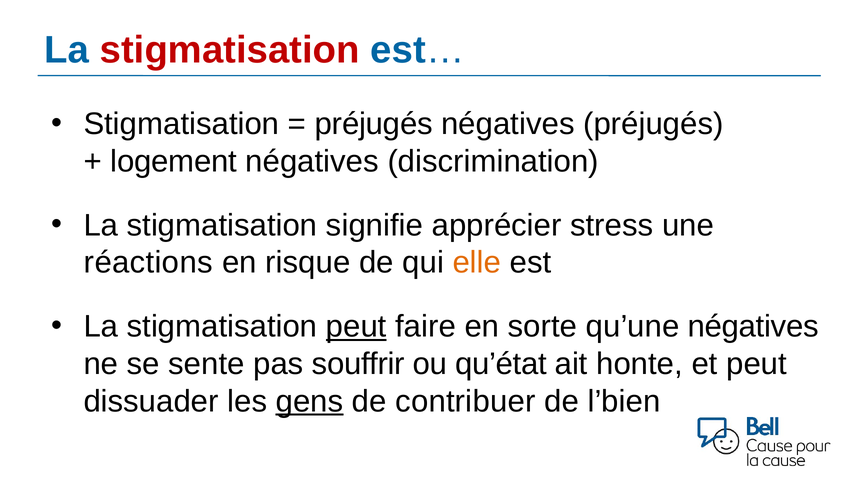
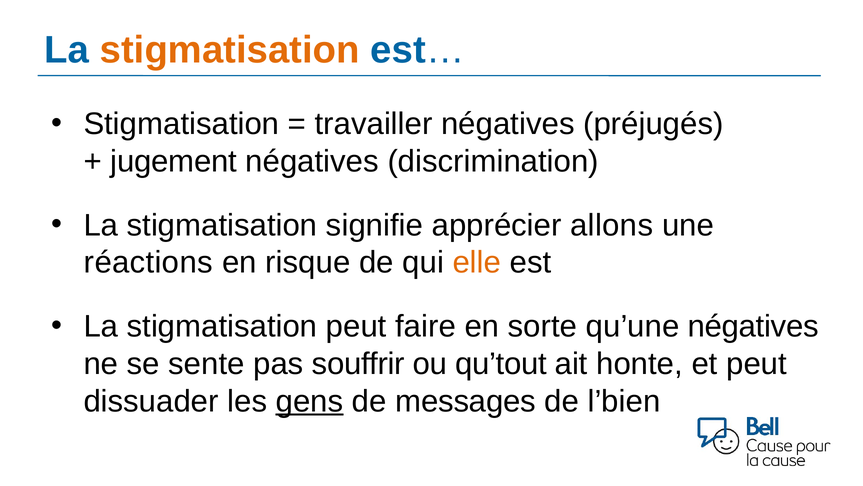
stigmatisation at (230, 50) colour: red -> orange
préjugés at (374, 124): préjugés -> travailler
logement: logement -> jugement
stress: stress -> allons
peut at (356, 326) underline: present -> none
qu’état: qu’état -> qu’tout
contribuer: contribuer -> messages
